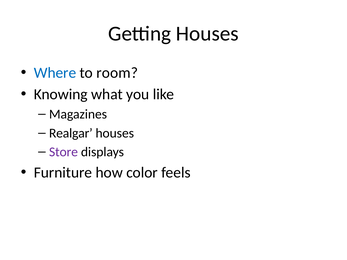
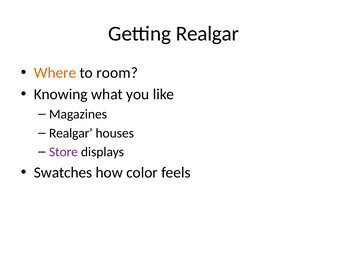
Getting Houses: Houses -> Realgar
Where colour: blue -> orange
Furniture: Furniture -> Swatches
